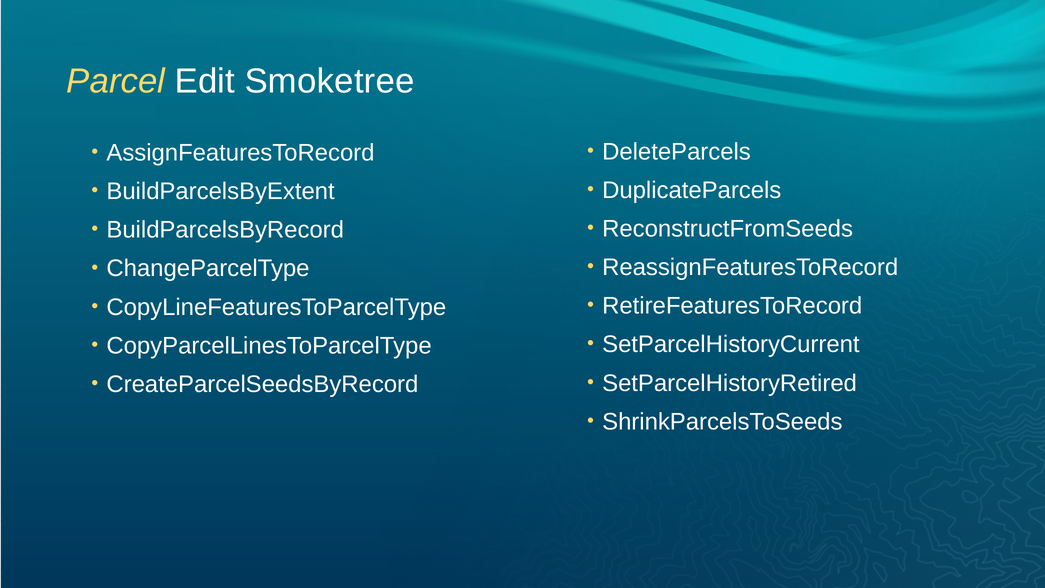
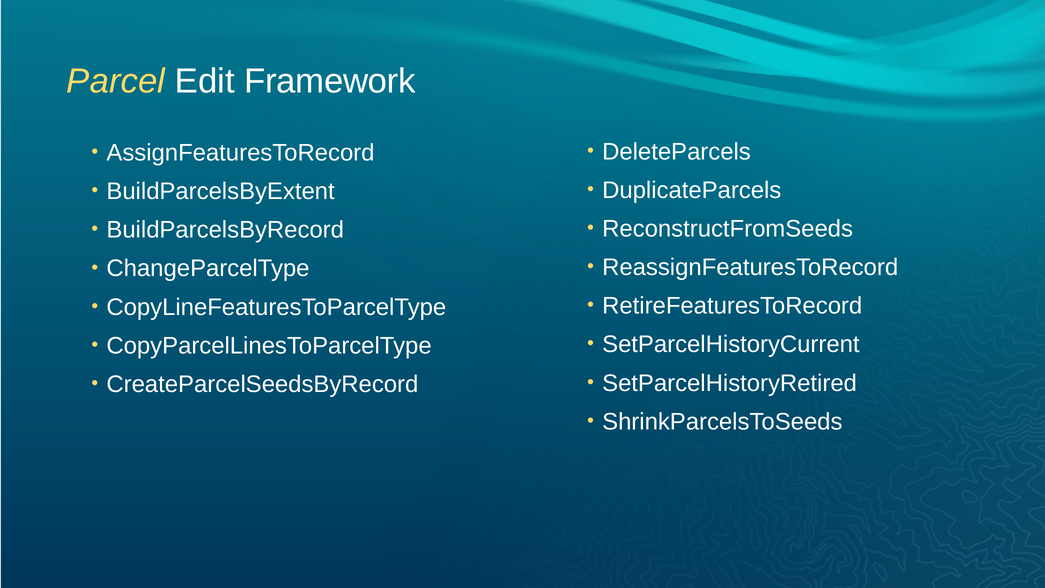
Smoketree: Smoketree -> Framework
